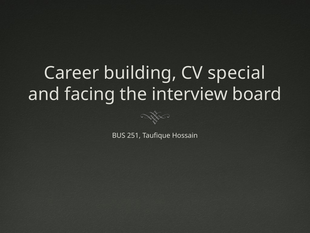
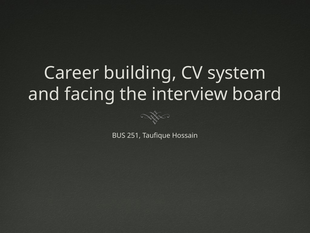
special: special -> system
